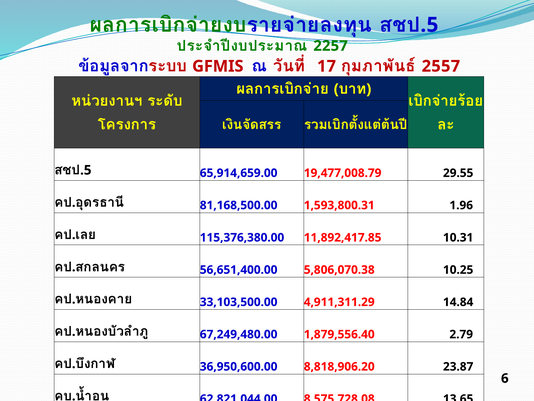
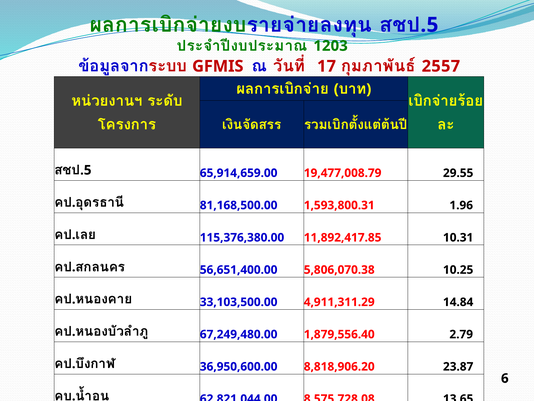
2257: 2257 -> 1203
